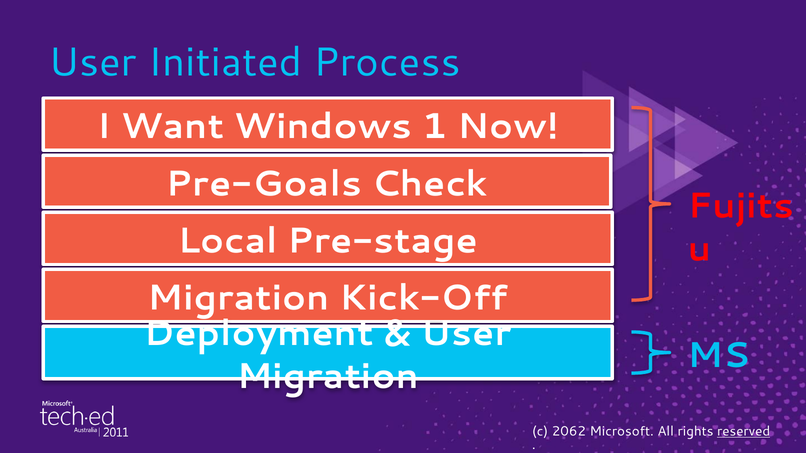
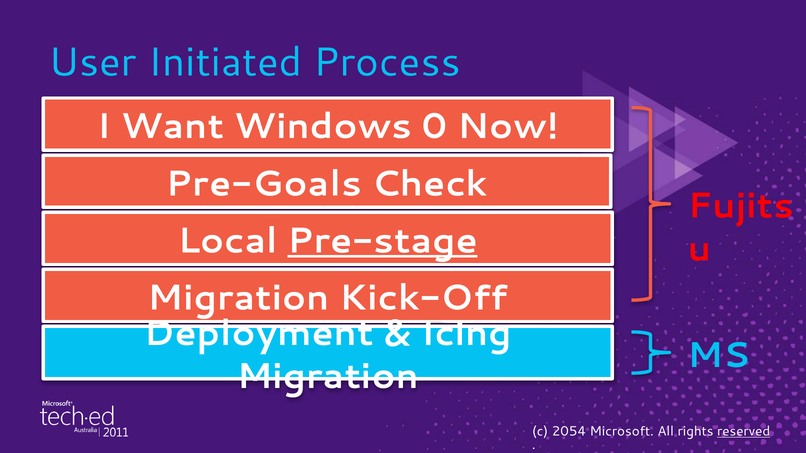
1: 1 -> 0
Pre-stage underline: none -> present
User at (466, 334): User -> Icing
2062: 2062 -> 2054
